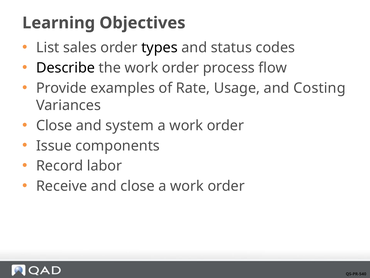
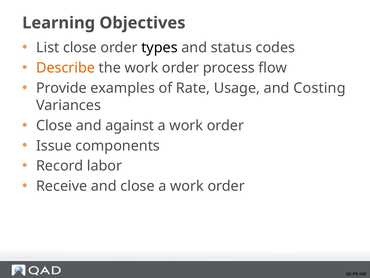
List sales: sales -> close
Describe colour: black -> orange
system: system -> against
